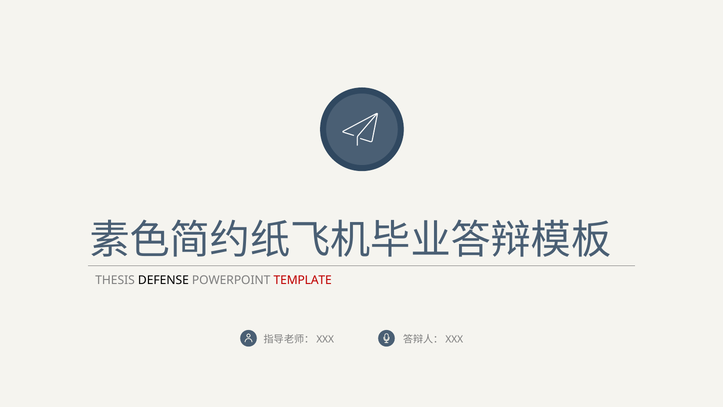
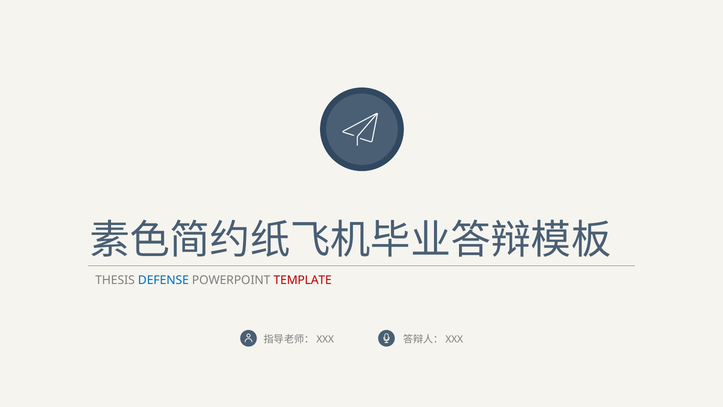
DEFENSE colour: black -> blue
